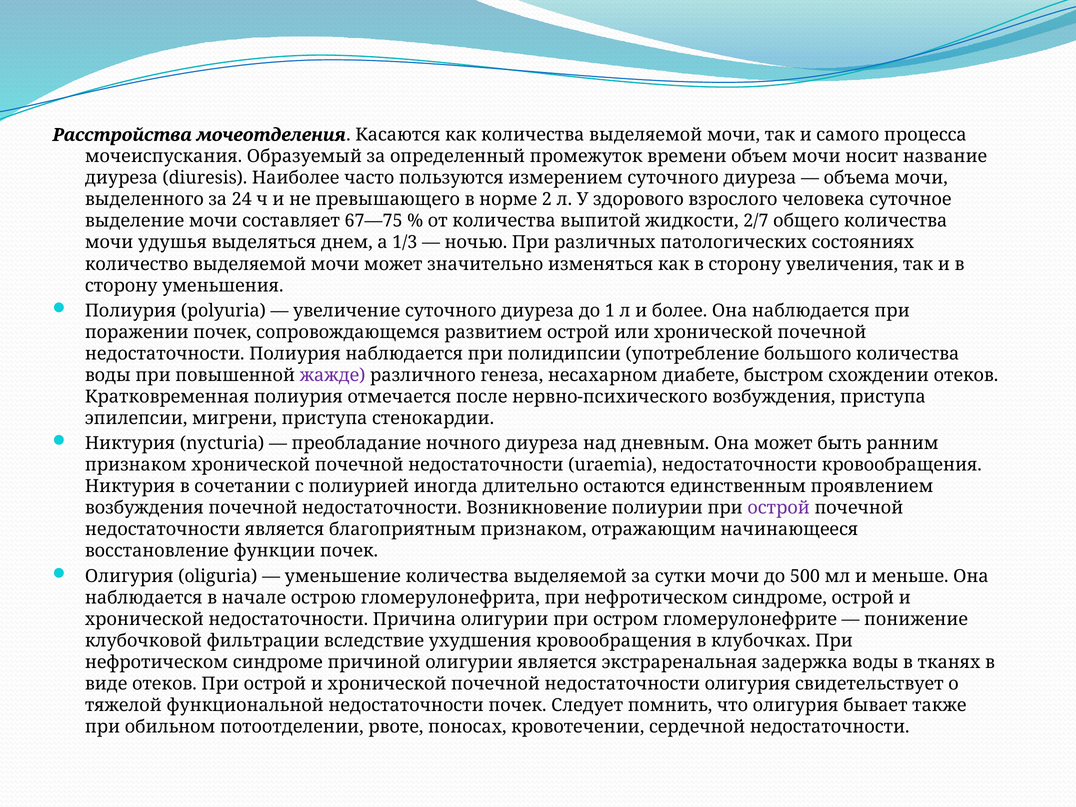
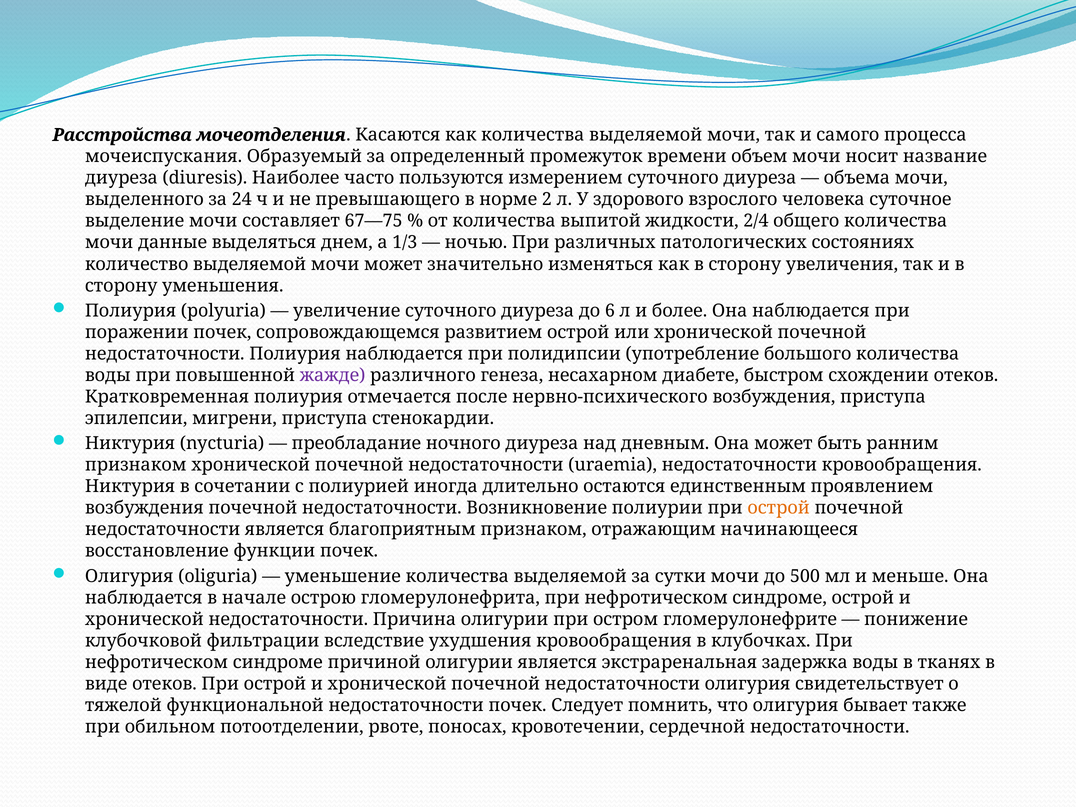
2/7: 2/7 -> 2/4
удушья: удушья -> данные
1: 1 -> 6
острой at (779, 508) colour: purple -> orange
